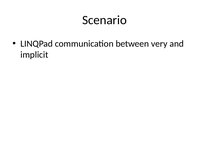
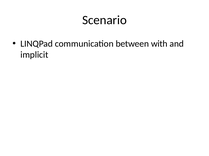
very: very -> with
